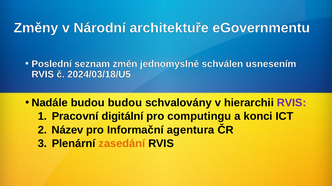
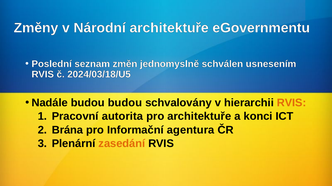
RVIS at (292, 103) colour: purple -> orange
digitální: digitální -> autorita
pro computingu: computingu -> architektuře
Název: Název -> Brána
